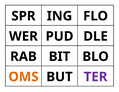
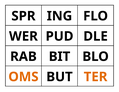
TER colour: purple -> orange
